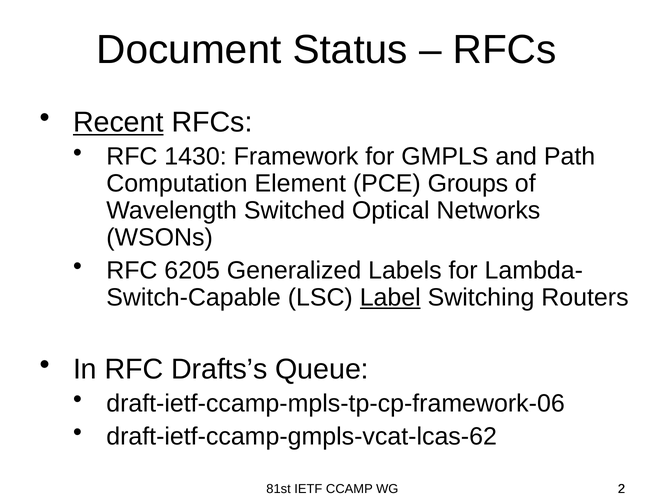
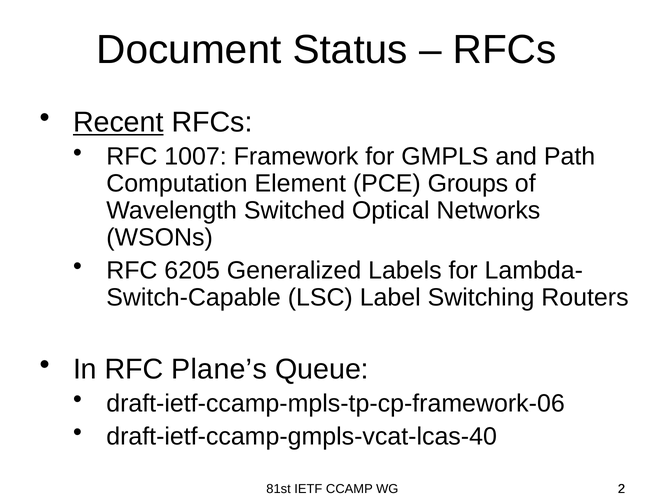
1430: 1430 -> 1007
Label underline: present -> none
Drafts’s: Drafts’s -> Plane’s
draft-ietf-ccamp-gmpls-vcat-lcas-62: draft-ietf-ccamp-gmpls-vcat-lcas-62 -> draft-ietf-ccamp-gmpls-vcat-lcas-40
